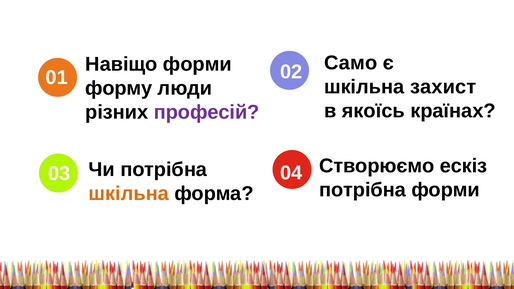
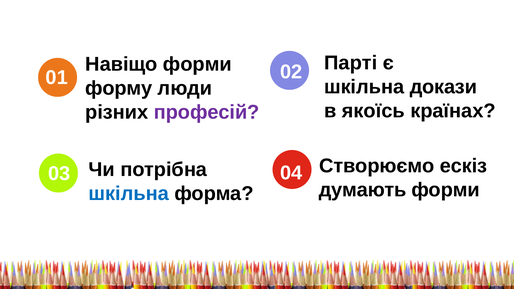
Само: Само -> Парті
захист: захист -> докази
потрібна at (363, 190): потрібна -> думають
шкільна at (129, 194) colour: orange -> blue
